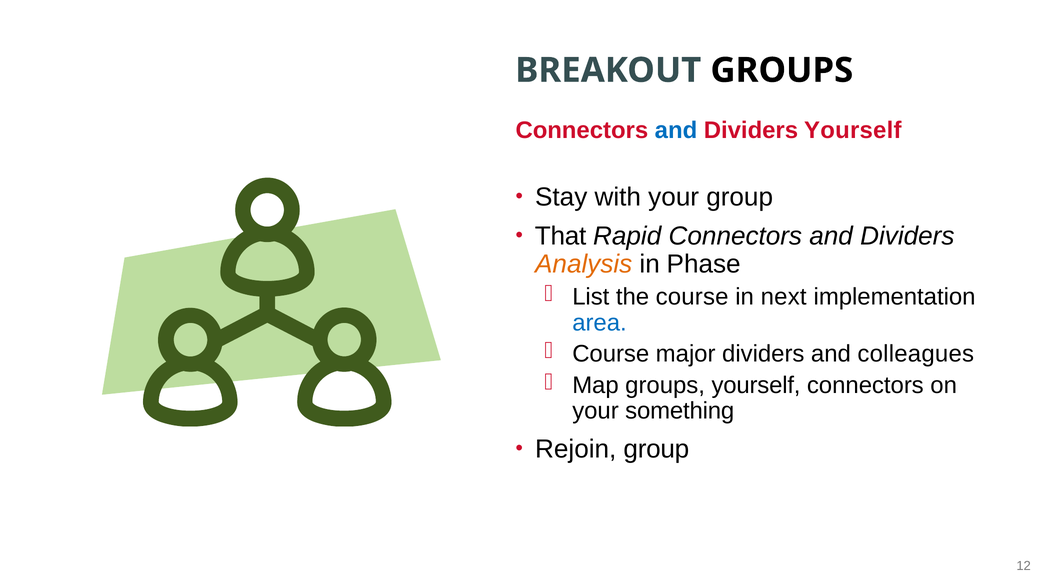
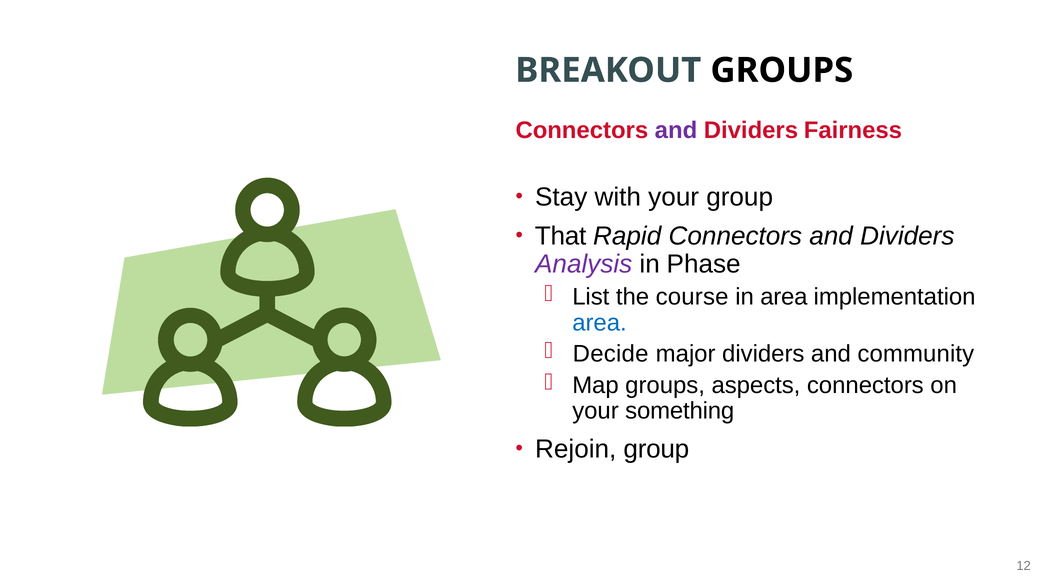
and at (676, 130) colour: blue -> purple
Dividers Yourself: Yourself -> Fairness
Analysis colour: orange -> purple
in next: next -> area
Course at (611, 354): Course -> Decide
colleagues: colleagues -> community
groups yourself: yourself -> aspects
